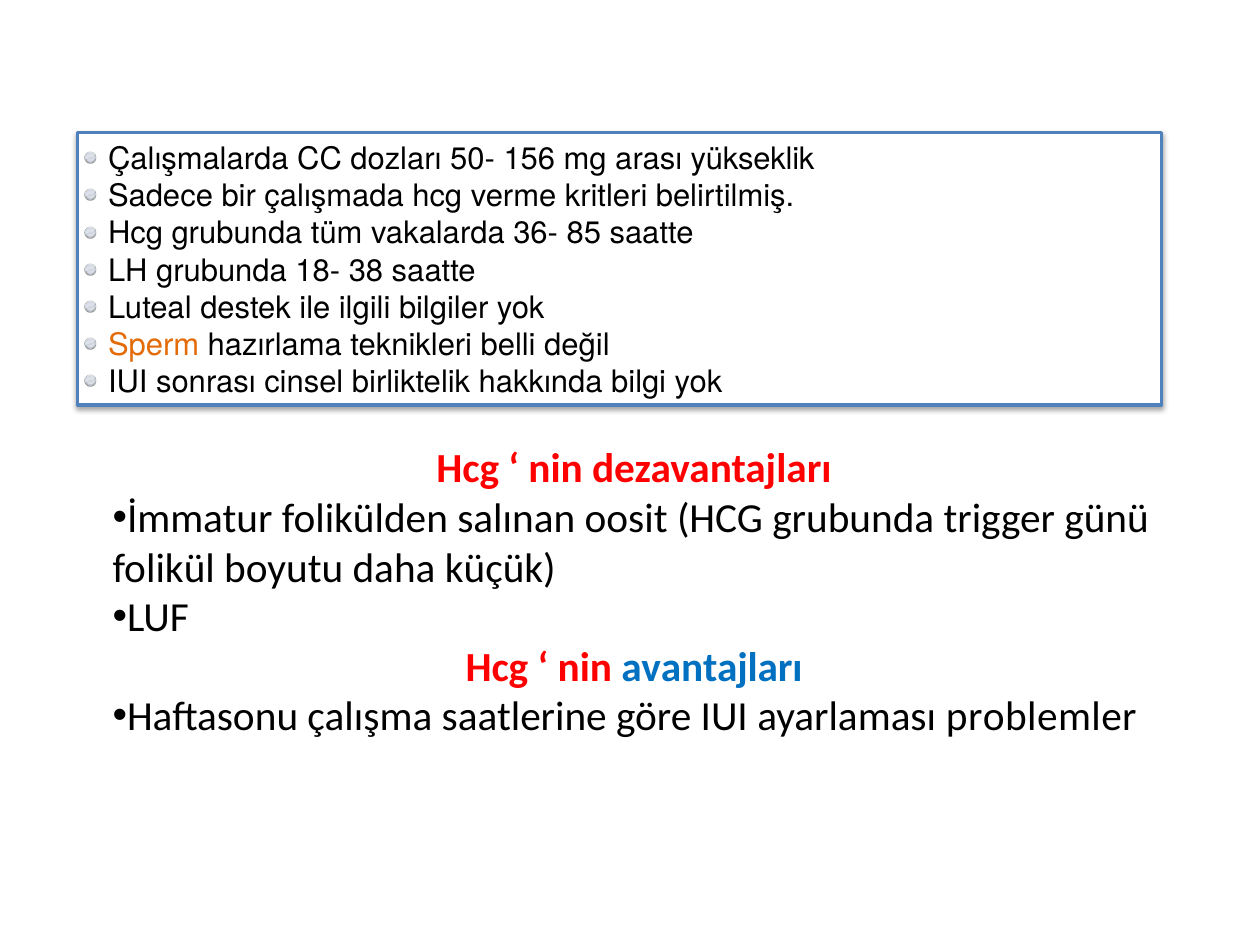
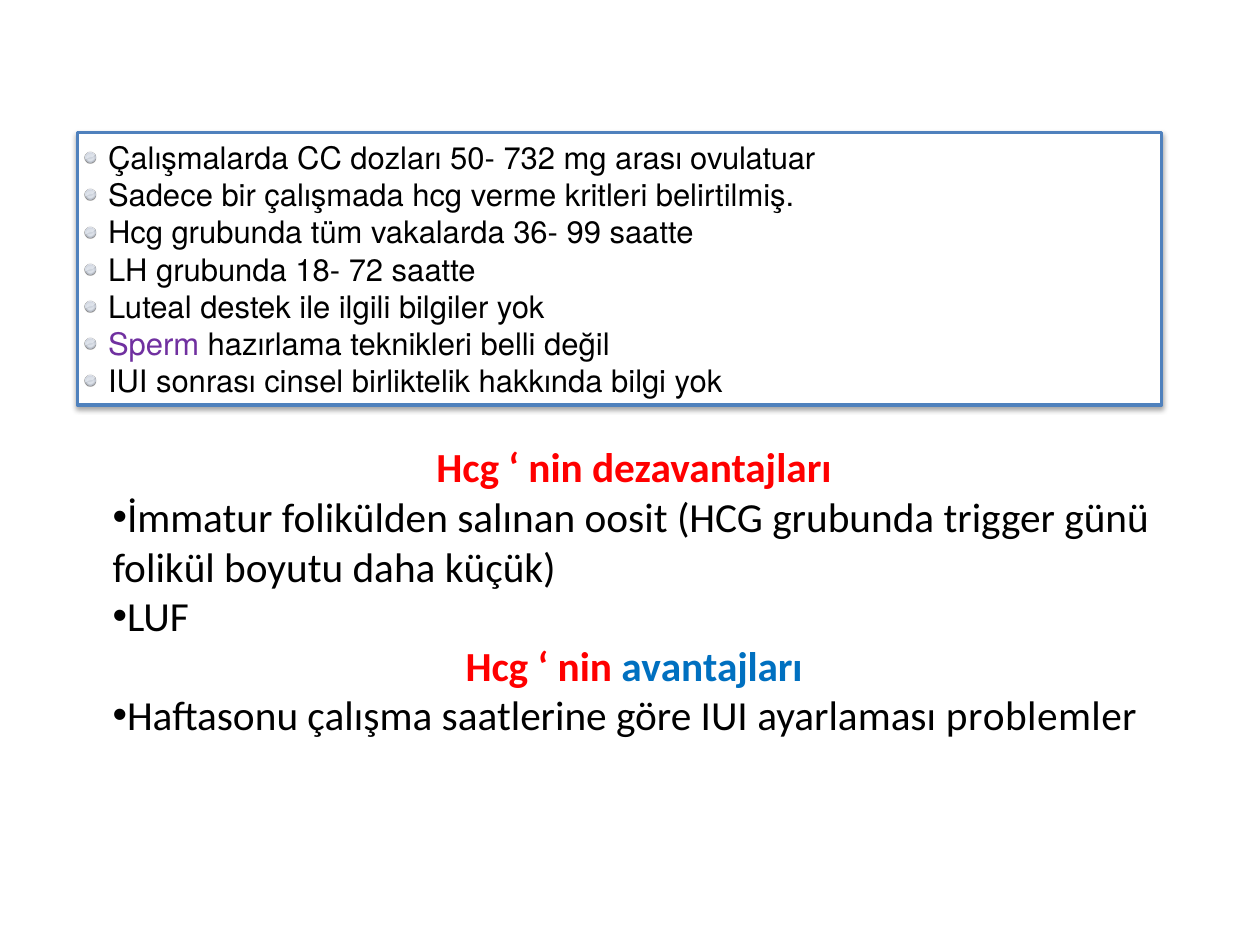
156: 156 -> 732
yükseklik: yükseklik -> ovulatuar
85: 85 -> 99
38: 38 -> 72
Sperm colour: orange -> purple
